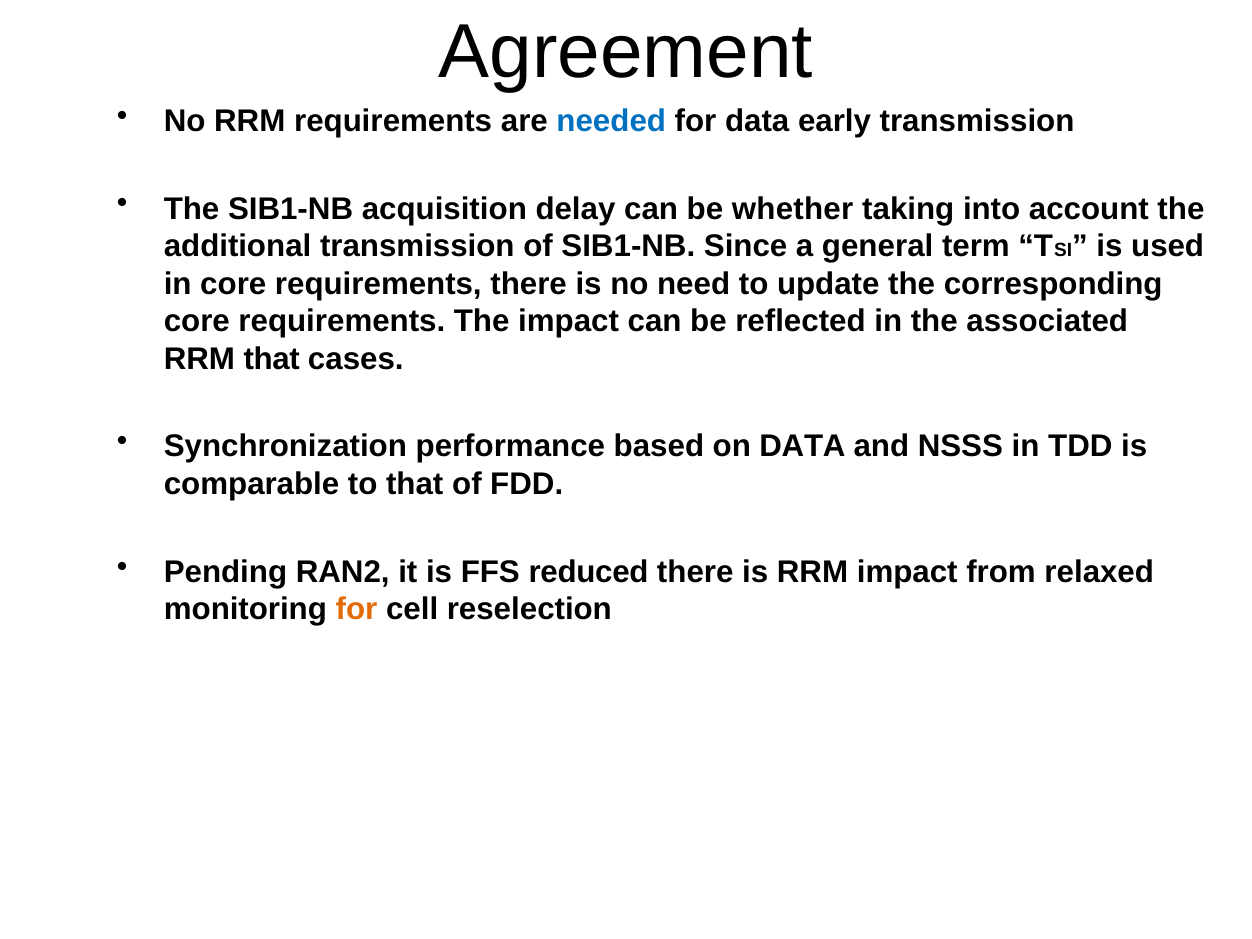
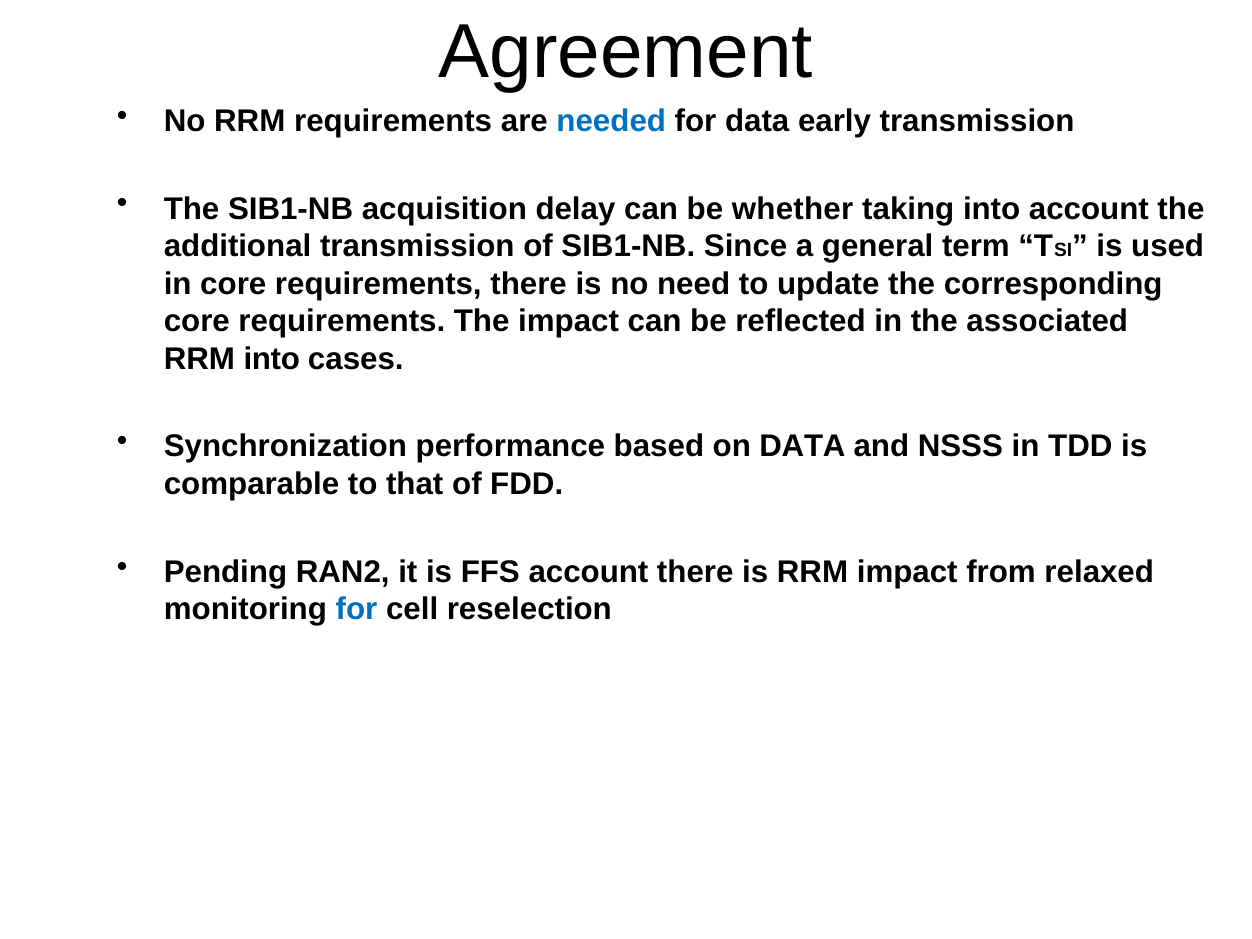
RRM that: that -> into
FFS reduced: reduced -> account
for at (356, 609) colour: orange -> blue
